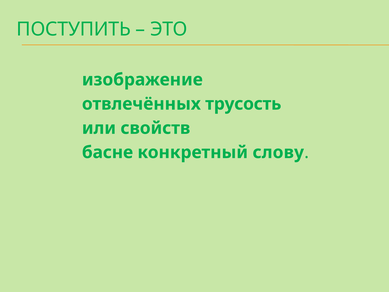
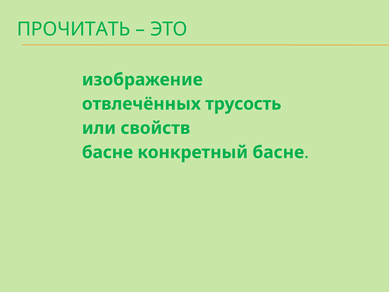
ПОСТУПИТЬ: ПОСТУПИТЬ -> ПРОЧИТАТЬ
конкретный слову: слову -> басне
